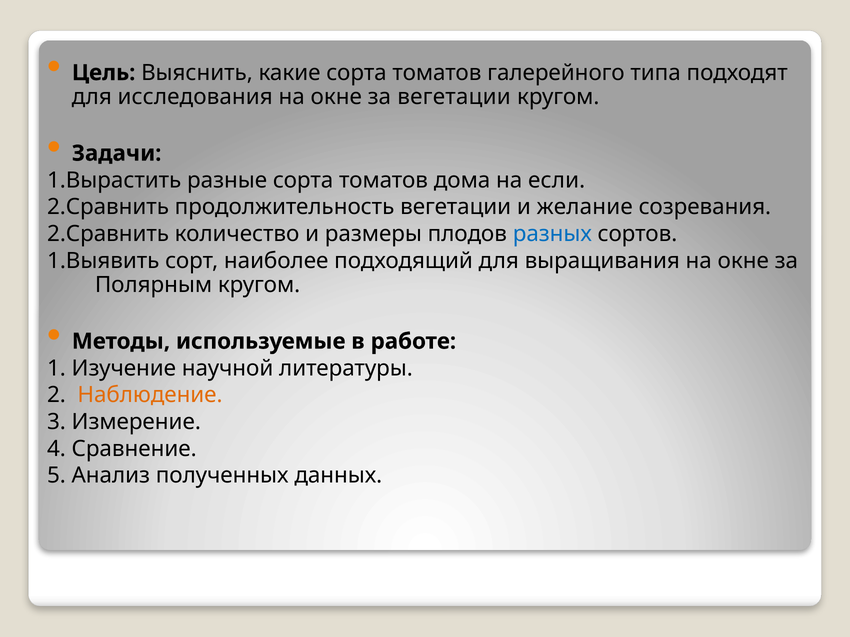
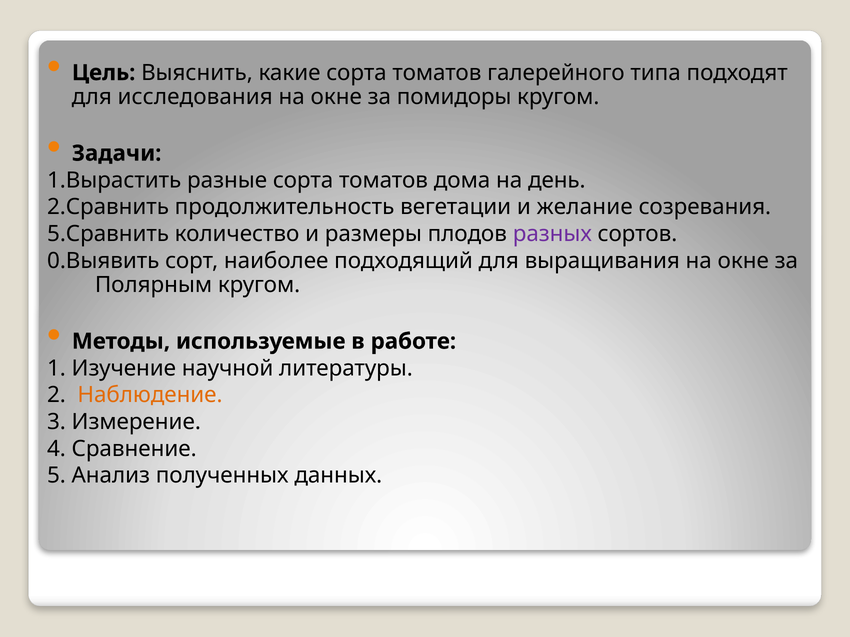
за вегетации: вегетации -> помидоры
если: если -> день
2.Сравнить at (108, 234): 2.Сравнить -> 5.Сравнить
разных colour: blue -> purple
1.Выявить: 1.Выявить -> 0.Выявить
